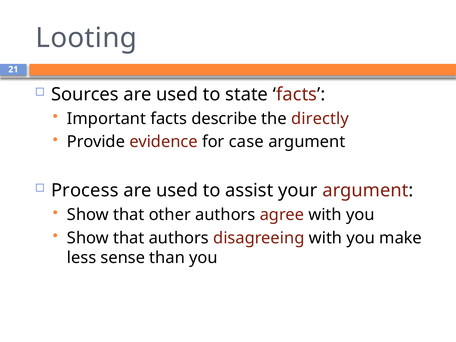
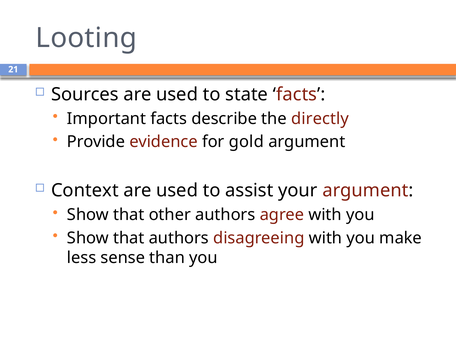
case: case -> gold
Process: Process -> Context
